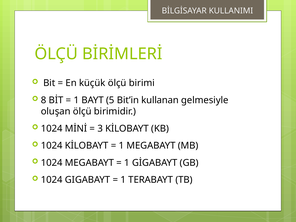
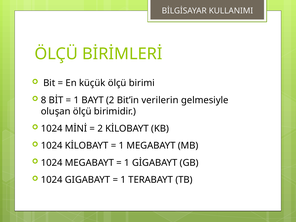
BAYT 5: 5 -> 2
kullanan: kullanan -> verilerin
3 at (100, 129): 3 -> 2
